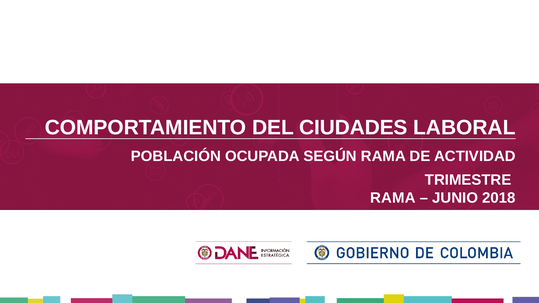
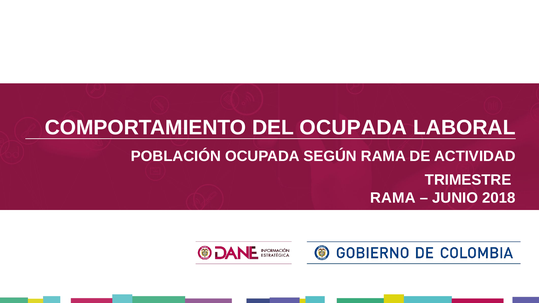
DEL CIUDADES: CIUDADES -> OCUPADA
